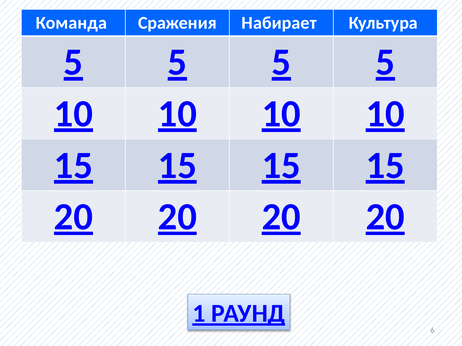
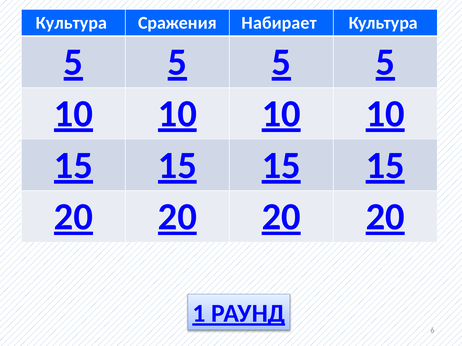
Команда at (71, 23): Команда -> Культура
